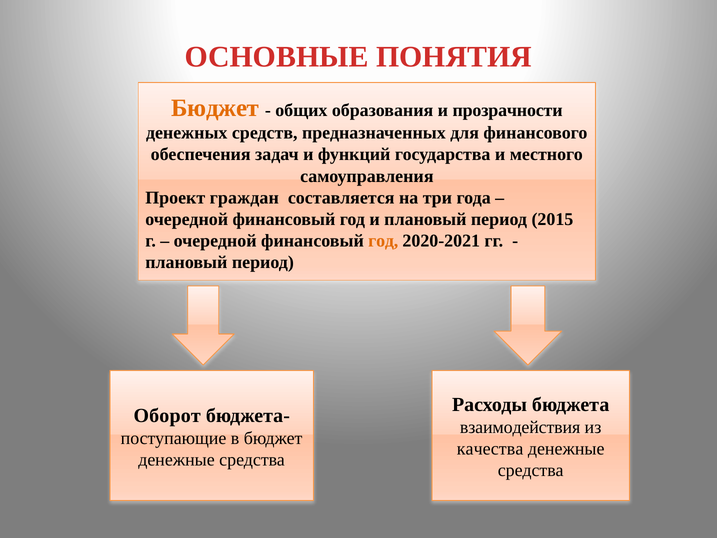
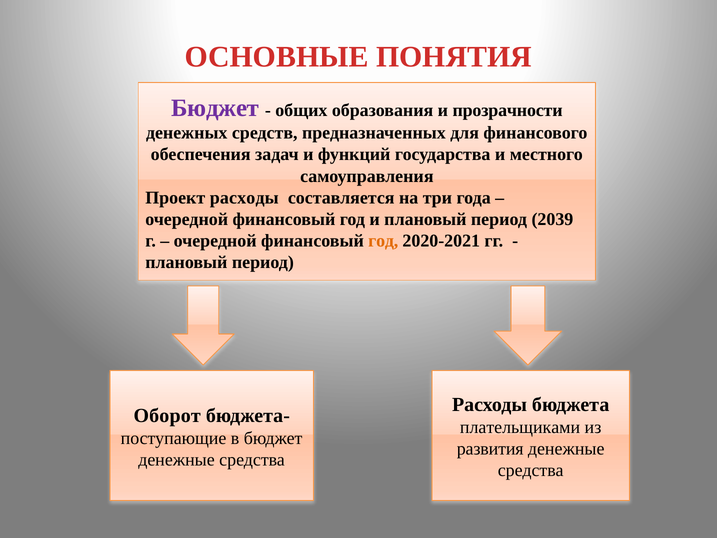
Бюджет at (215, 108) colour: orange -> purple
Проект граждан: граждан -> расходы
2015: 2015 -> 2039
взаимодействия: взаимодействия -> плательщиками
качества: качества -> развития
